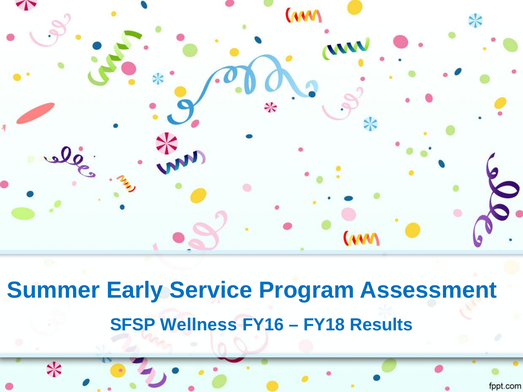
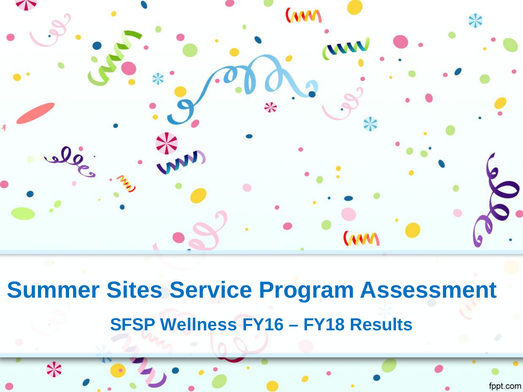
Early: Early -> Sites
